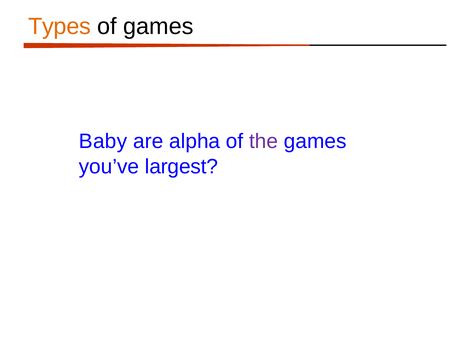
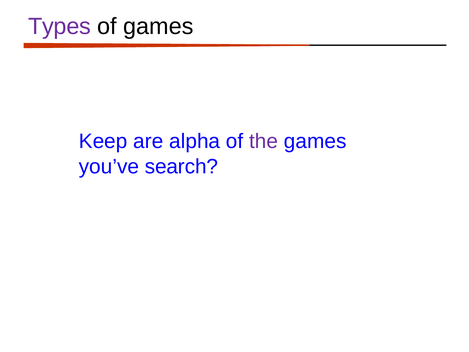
Types colour: orange -> purple
Baby: Baby -> Keep
largest: largest -> search
